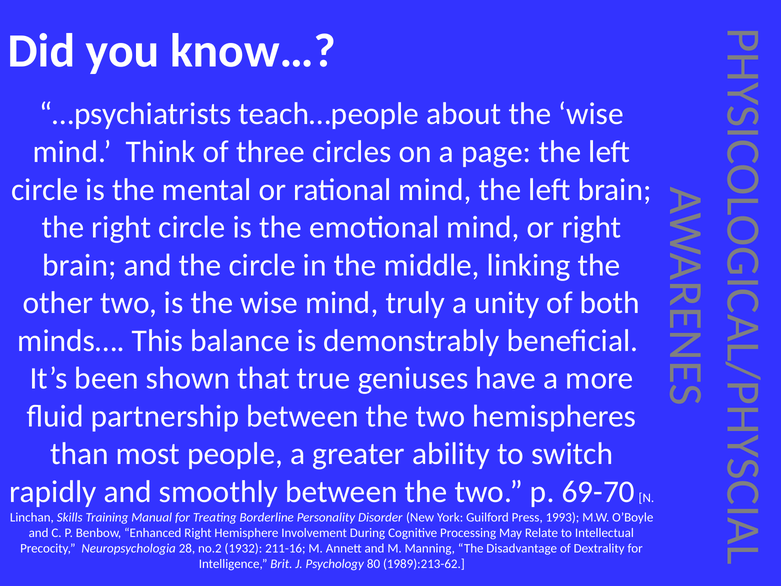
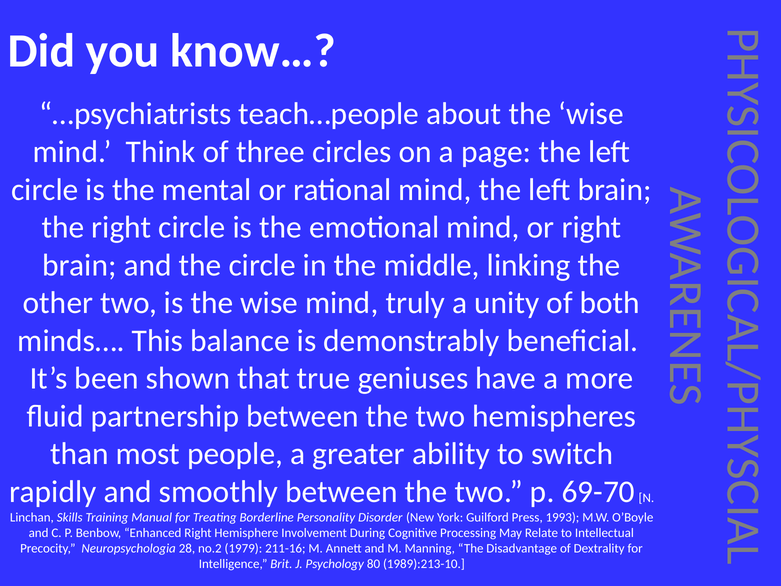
1932: 1932 -> 1979
1989):213-62: 1989):213-62 -> 1989):213-10
